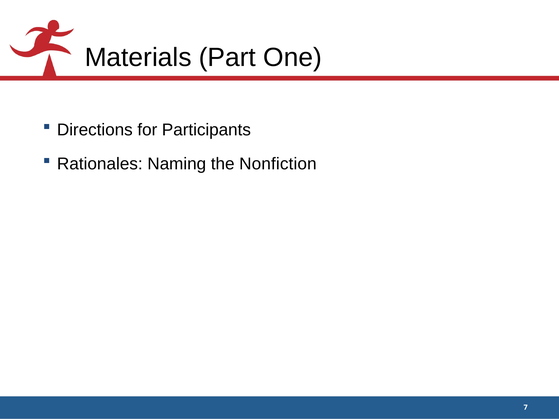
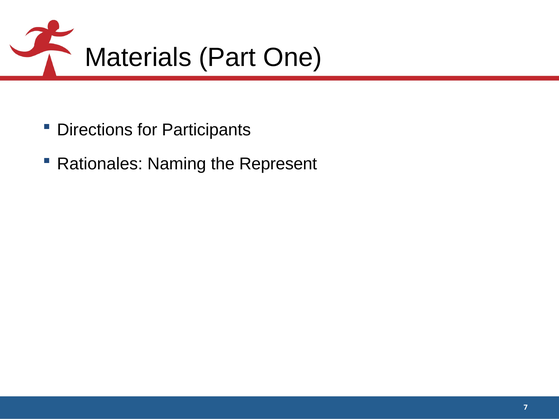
Nonfiction: Nonfiction -> Represent
